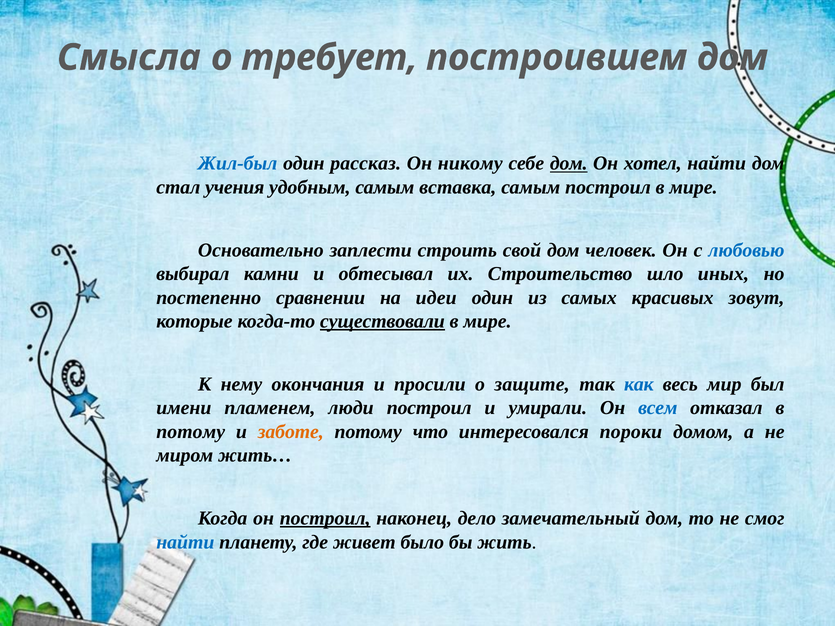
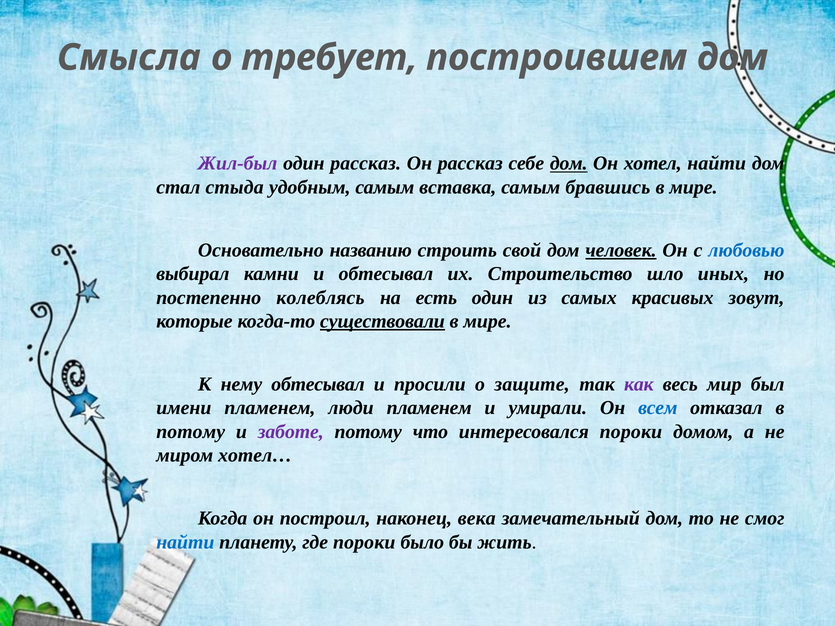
Жил-был colour: blue -> purple
Он никому: никому -> рассказ
учения: учения -> стыда
самым построил: построил -> бравшись
заплести: заплести -> названию
человек underline: none -> present
сравнении: сравнении -> колеблясь
идеи: идеи -> есть
нему окончания: окончания -> обтесывал
как colour: blue -> purple
люди построил: построил -> пламенем
заботе colour: orange -> purple
жить…: жить… -> хотел…
построил at (325, 519) underline: present -> none
дело: дело -> века
где живет: живет -> пороки
